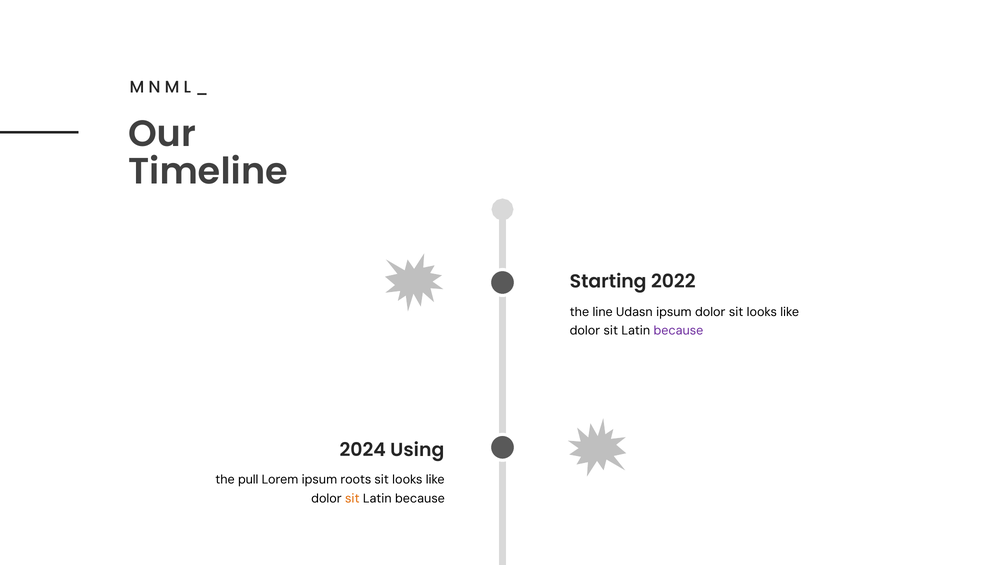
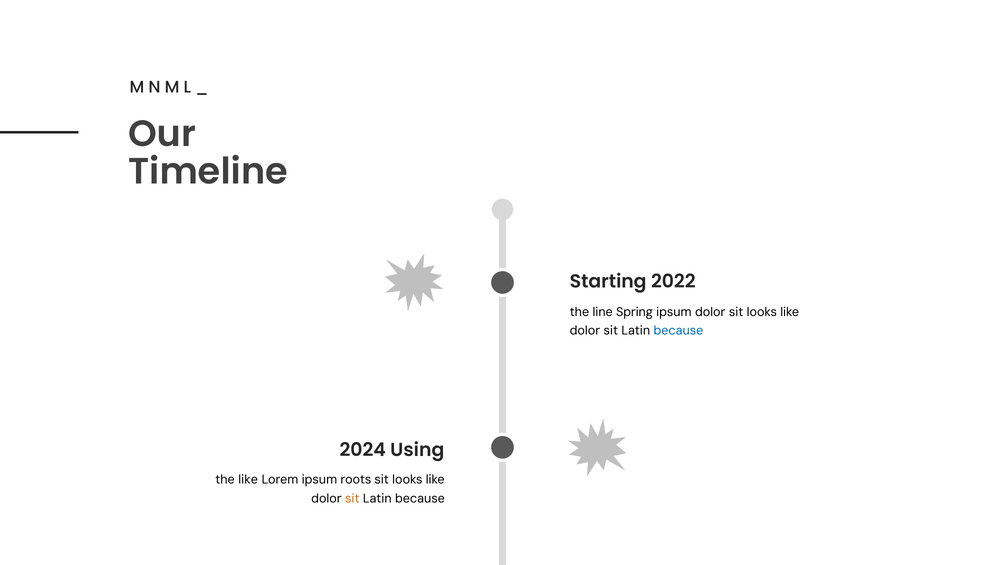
Udasn: Udasn -> Spring
because at (678, 331) colour: purple -> blue
the pull: pull -> like
